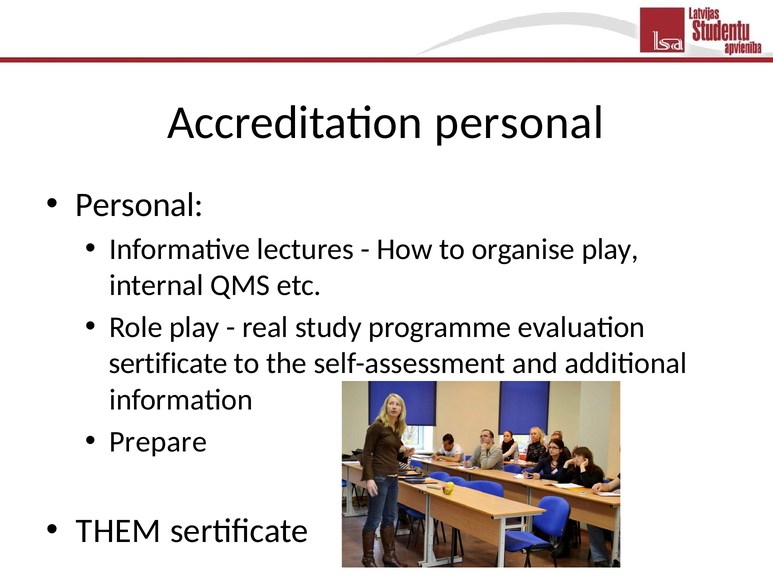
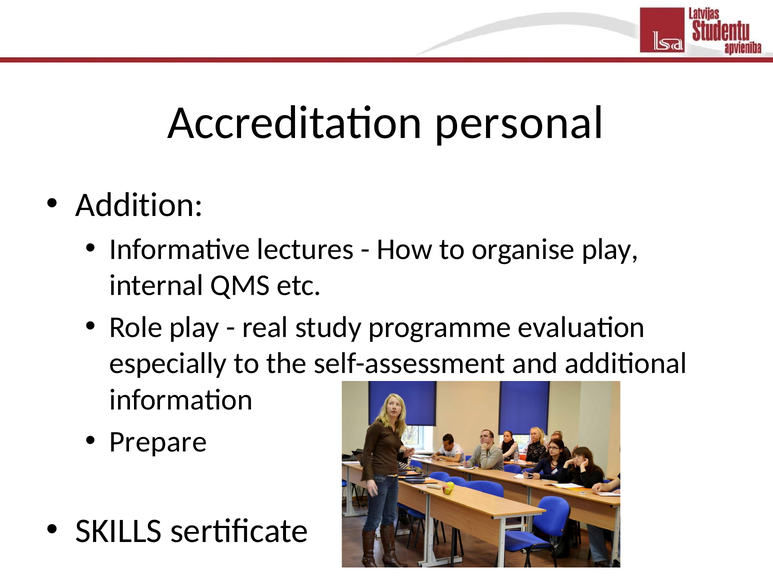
Personal at (139, 205): Personal -> Addition
sertificate at (168, 363): sertificate -> especially
THEM: THEM -> SKILLS
